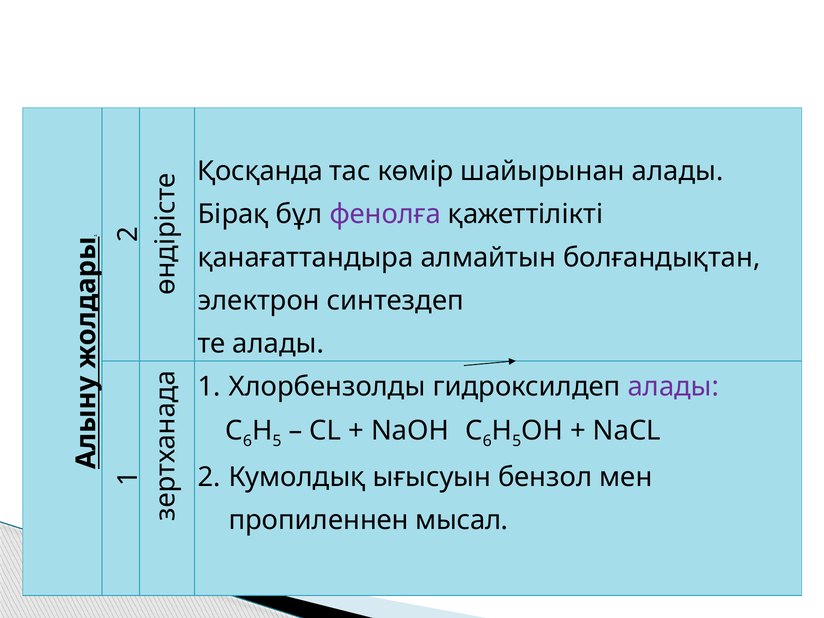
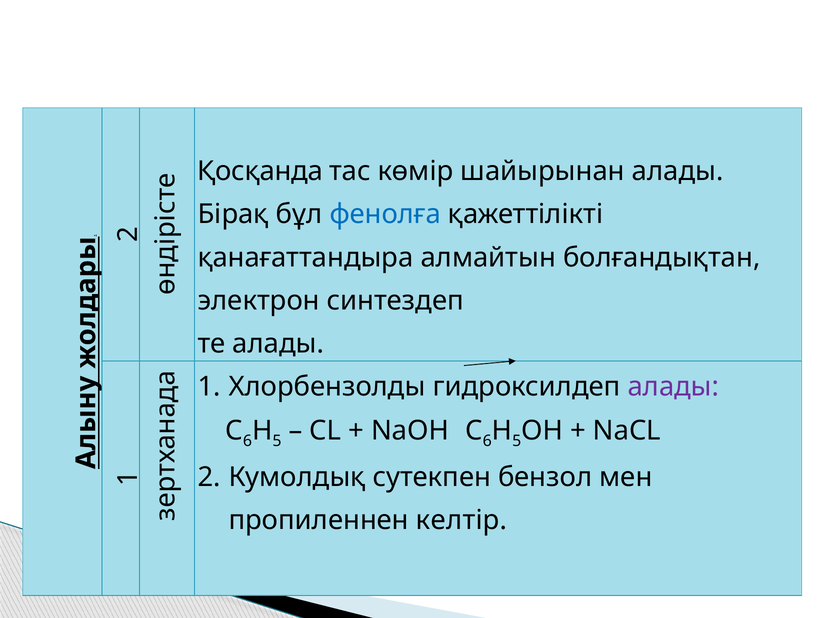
фенолға colour: purple -> blue
ығысуын: ығысуын -> сутекпен
мысал: мысал -> келтір
